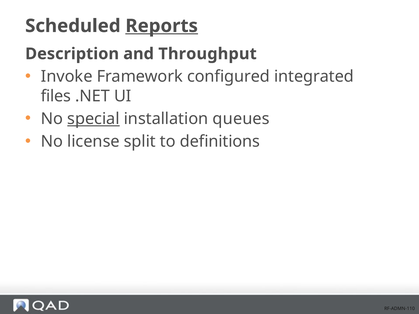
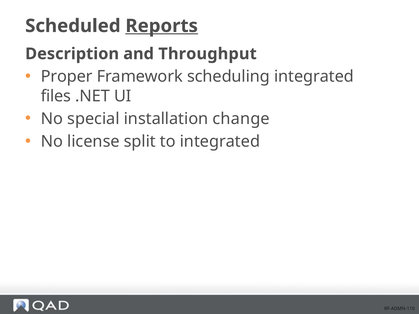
Invoke: Invoke -> Proper
configured: configured -> scheduling
special underline: present -> none
queues: queues -> change
to definitions: definitions -> integrated
